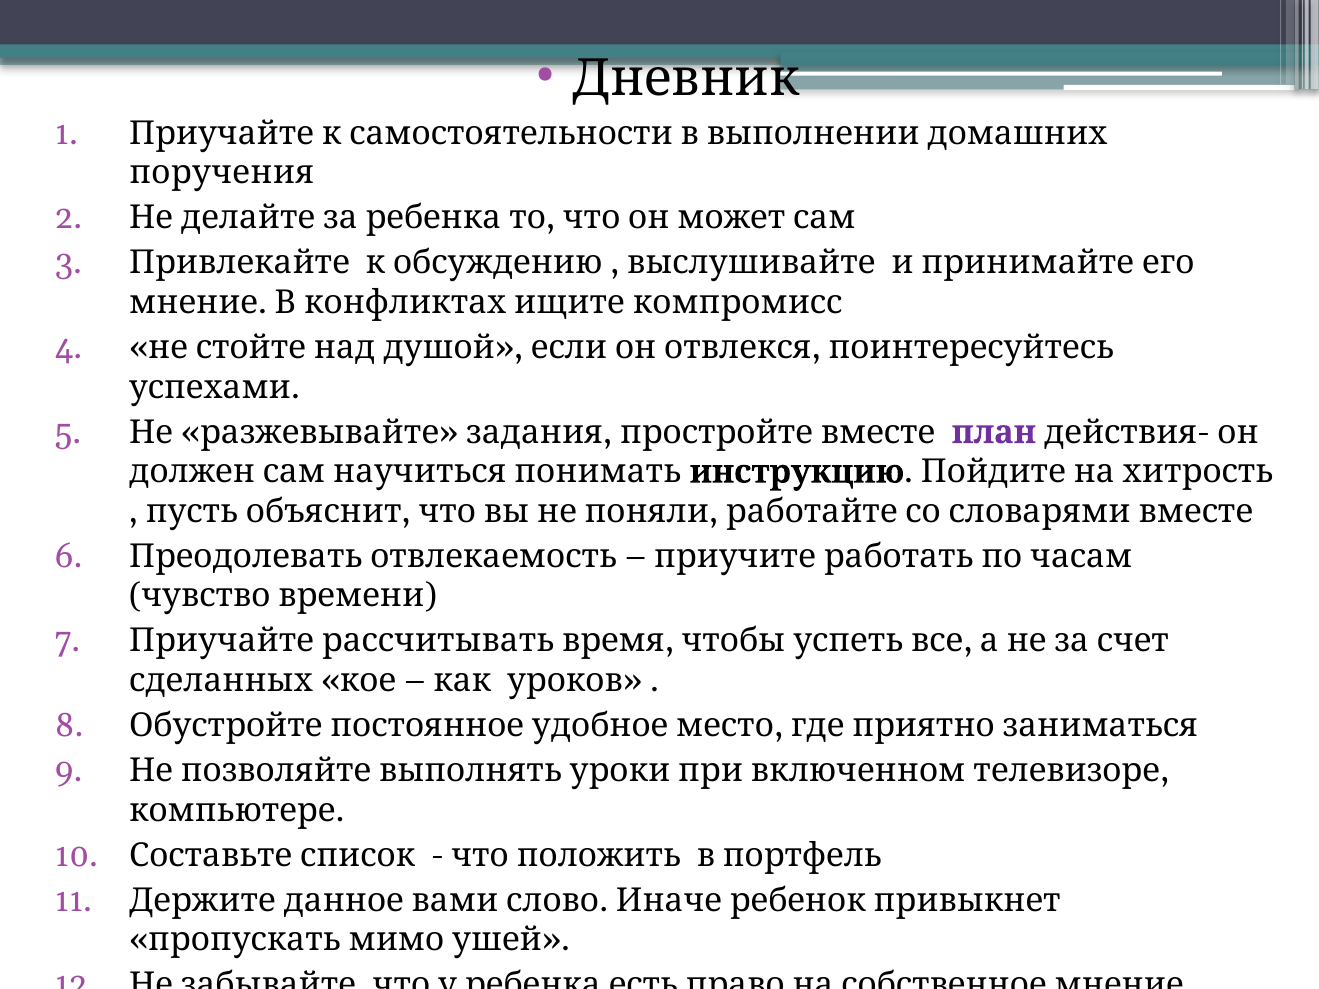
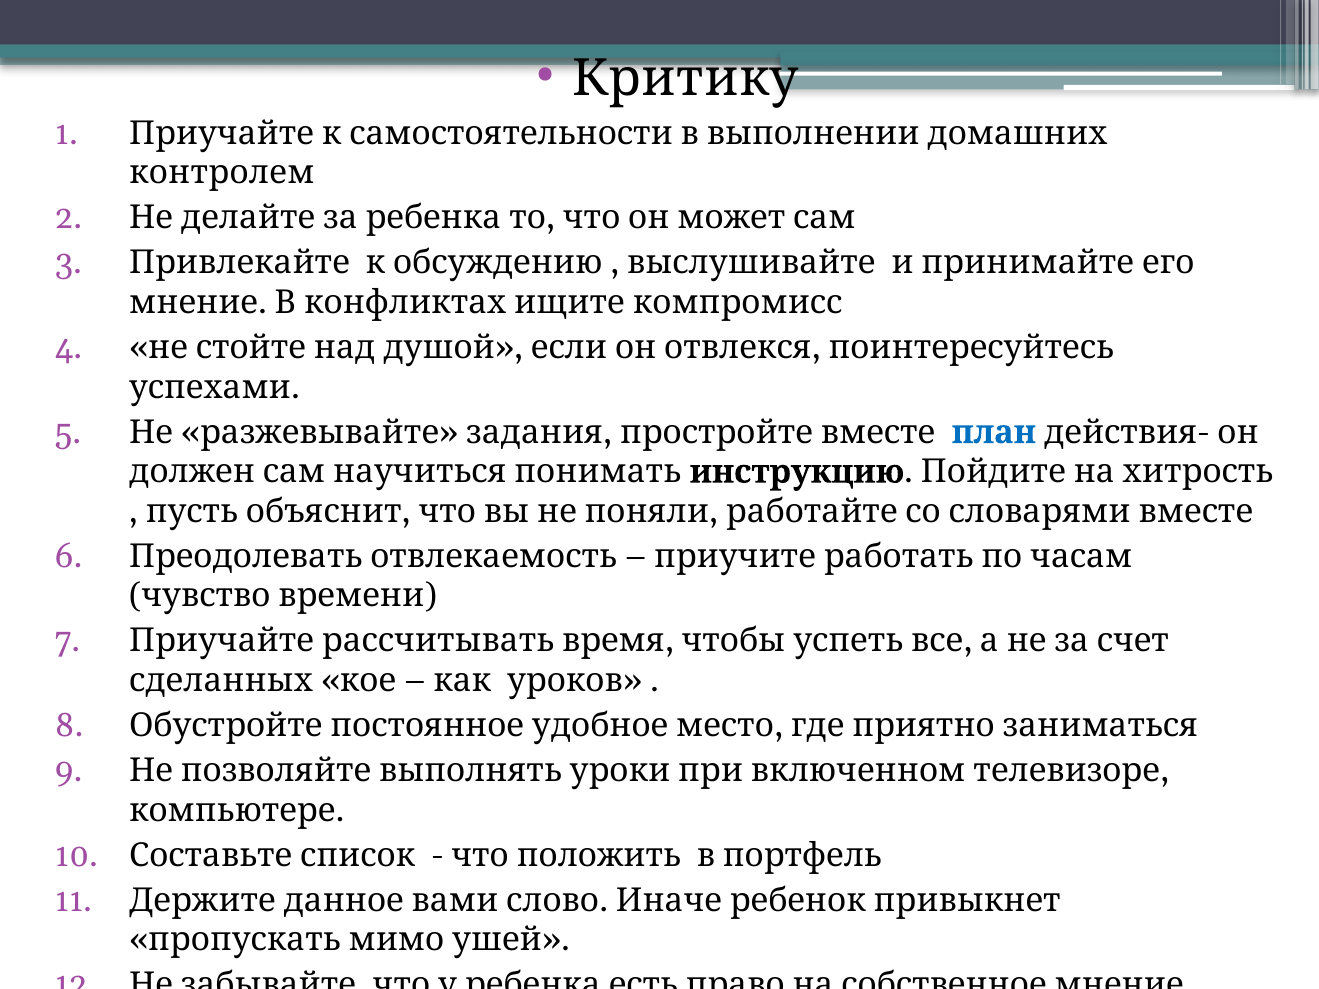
Дневник: Дневник -> Критику
поручения: поручения -> контролем
план colour: purple -> blue
